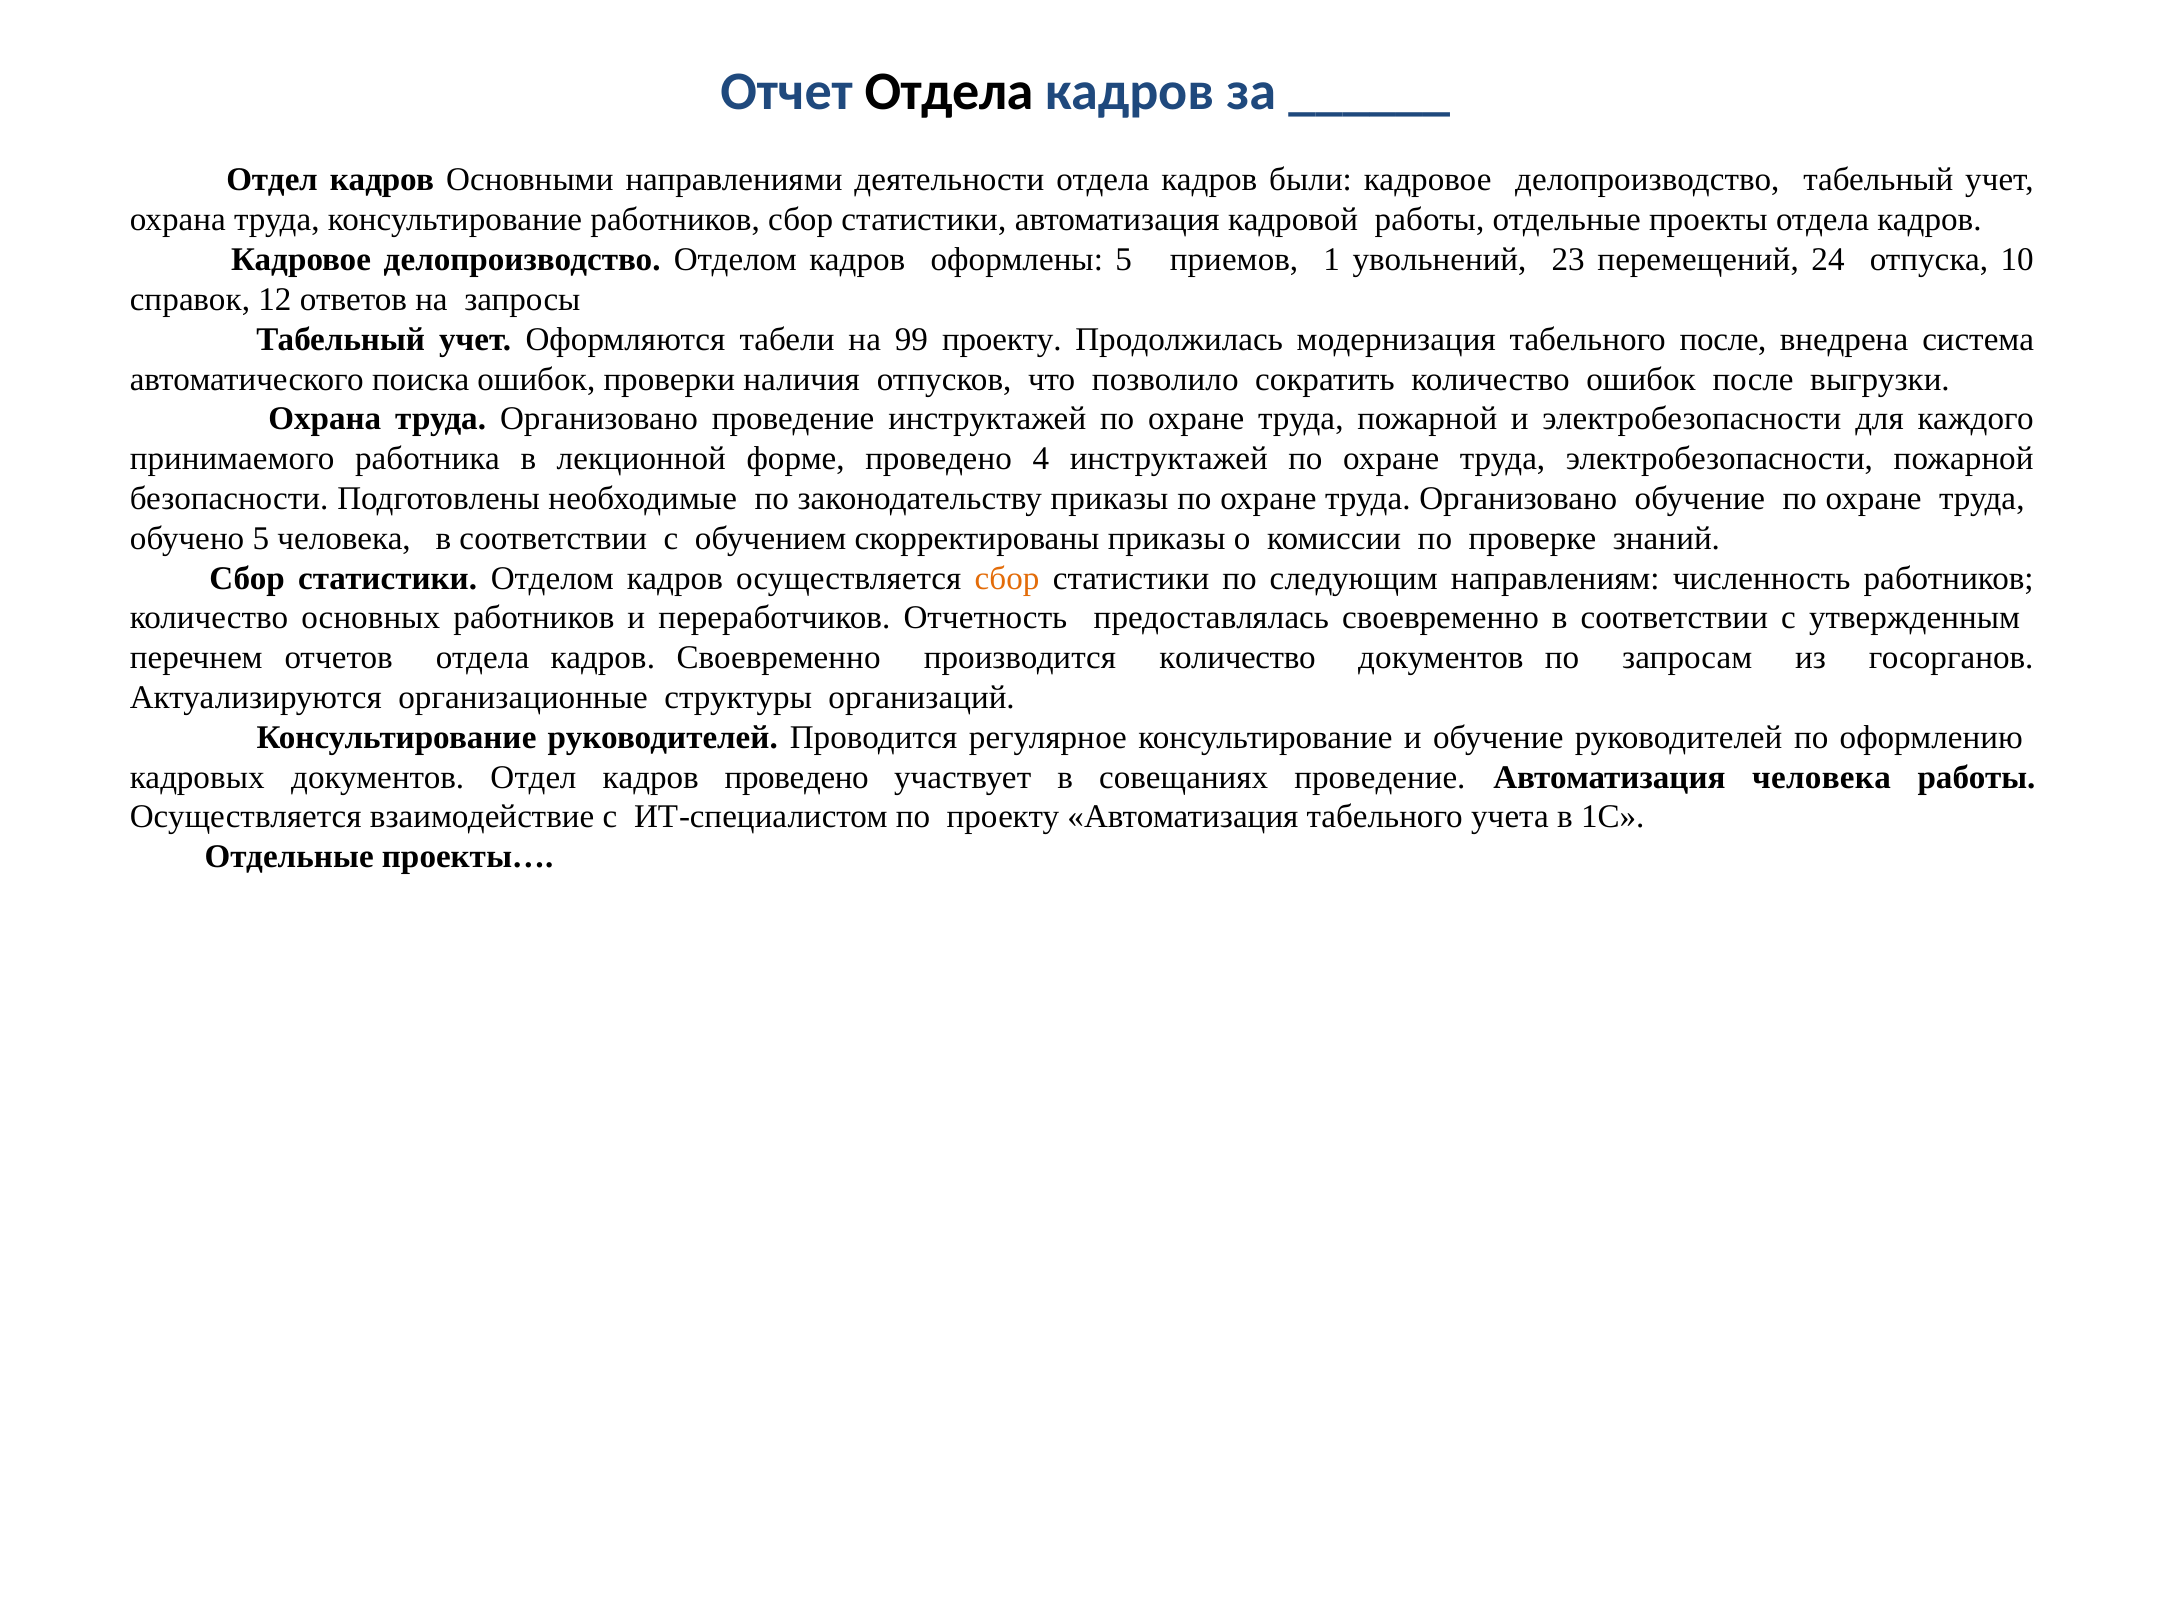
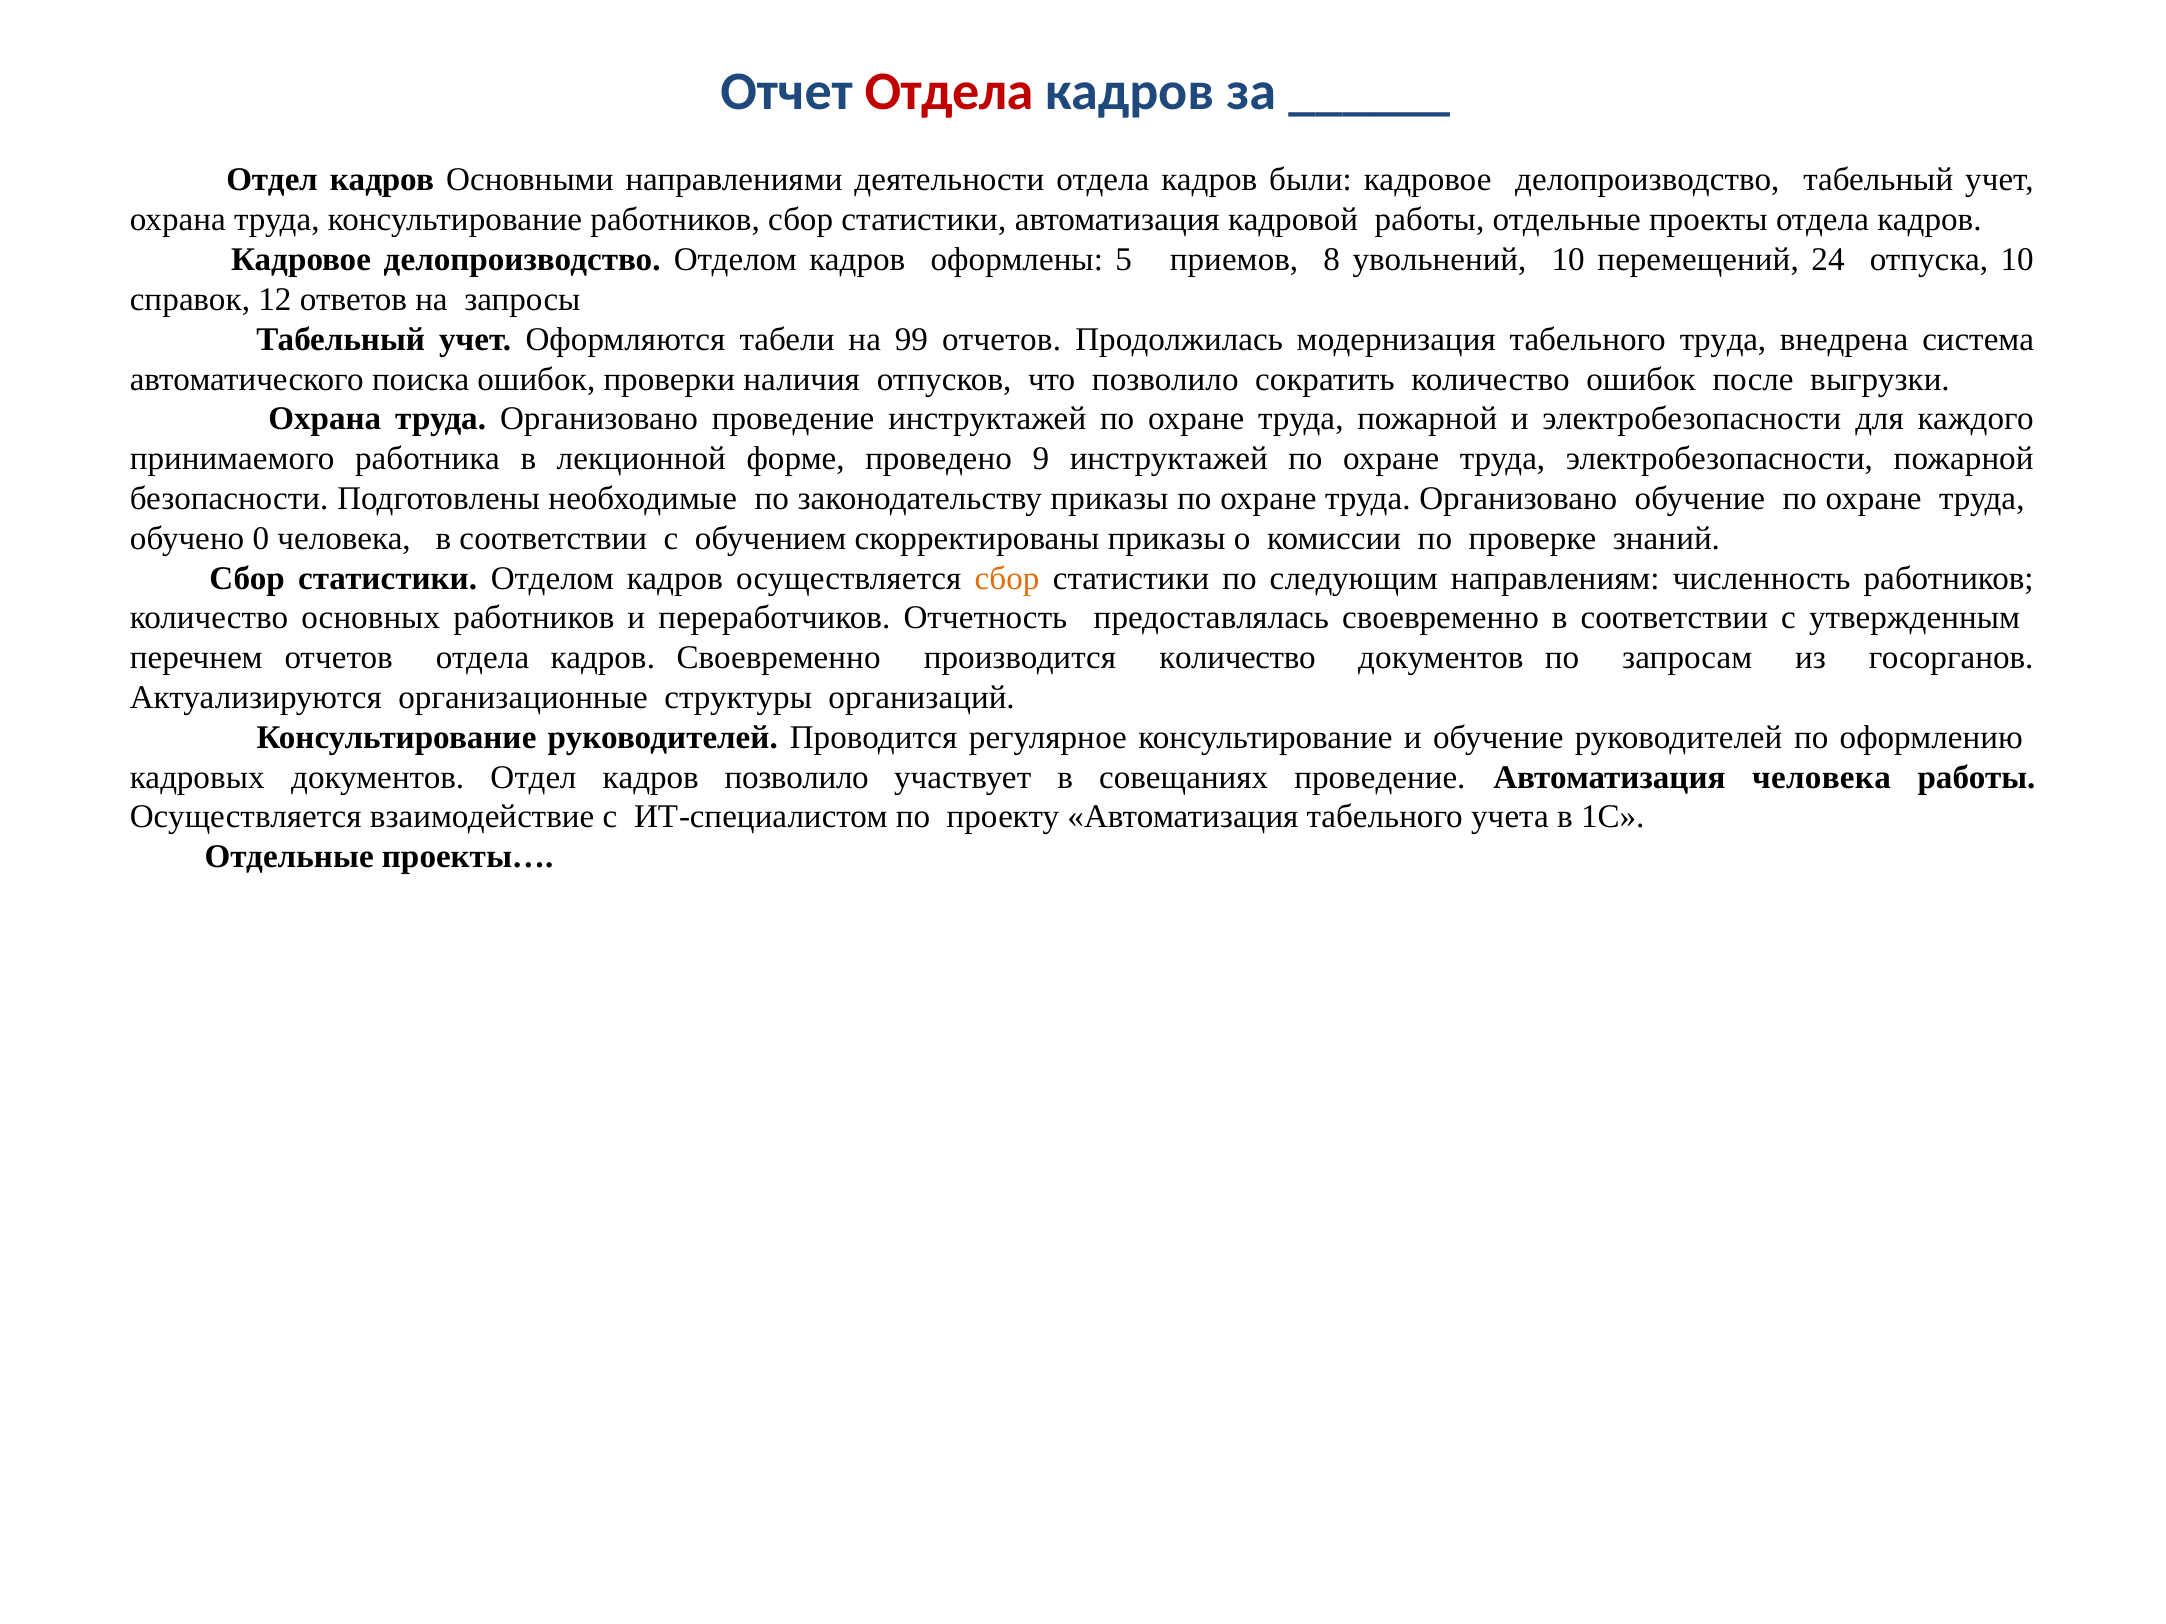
Отдела at (949, 92) colour: black -> red
1: 1 -> 8
увольнений 23: 23 -> 10
99 проекту: проекту -> отчетов
табельного после: после -> труда
4: 4 -> 9
обучено 5: 5 -> 0
кадров проведено: проведено -> позволило
